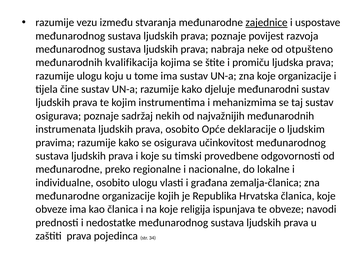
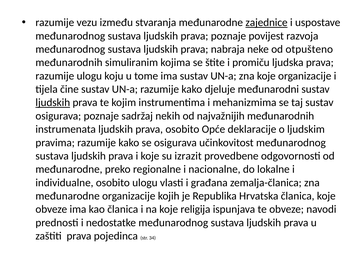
kvalifikacija: kvalifikacija -> simuliranim
ljudskih at (53, 103) underline: none -> present
timski: timski -> izrazit
